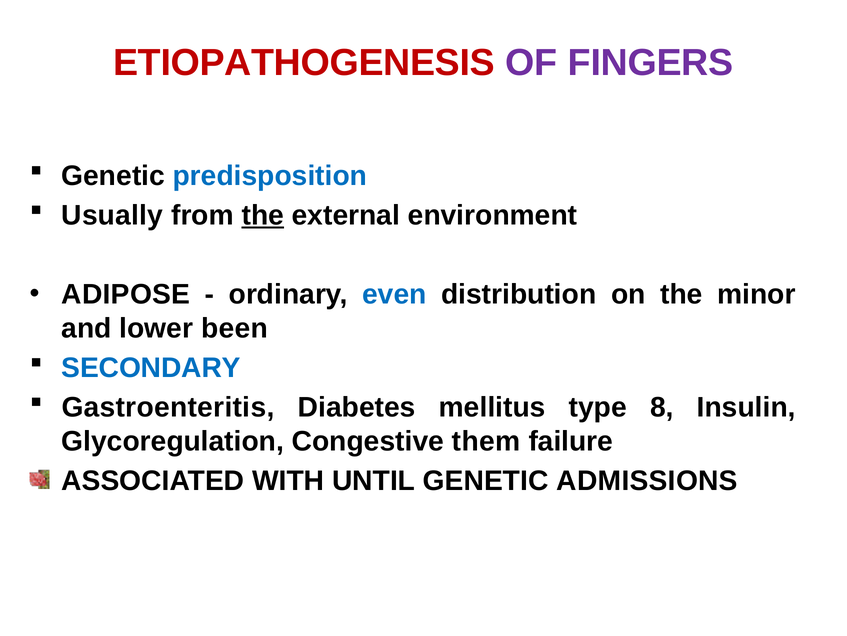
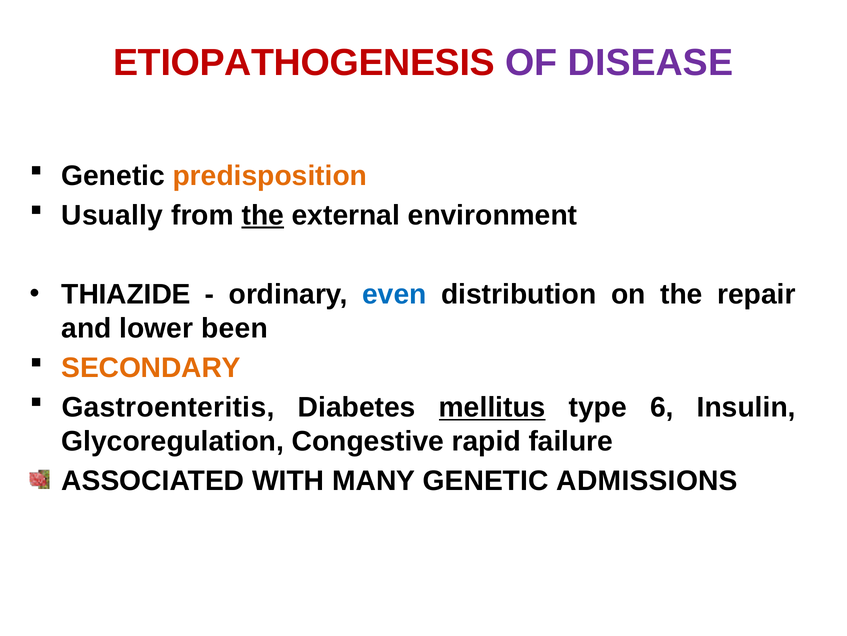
FINGERS: FINGERS -> DISEASE
predisposition colour: blue -> orange
ADIPOSE: ADIPOSE -> THIAZIDE
minor: minor -> repair
SECONDARY colour: blue -> orange
mellitus underline: none -> present
8: 8 -> 6
them: them -> rapid
UNTIL: UNTIL -> MANY
